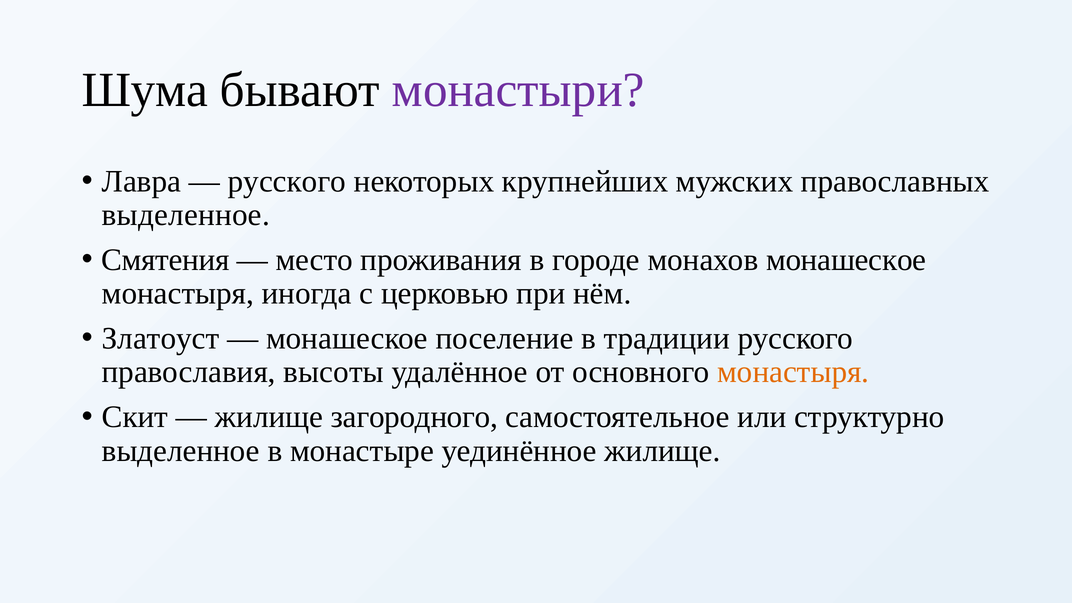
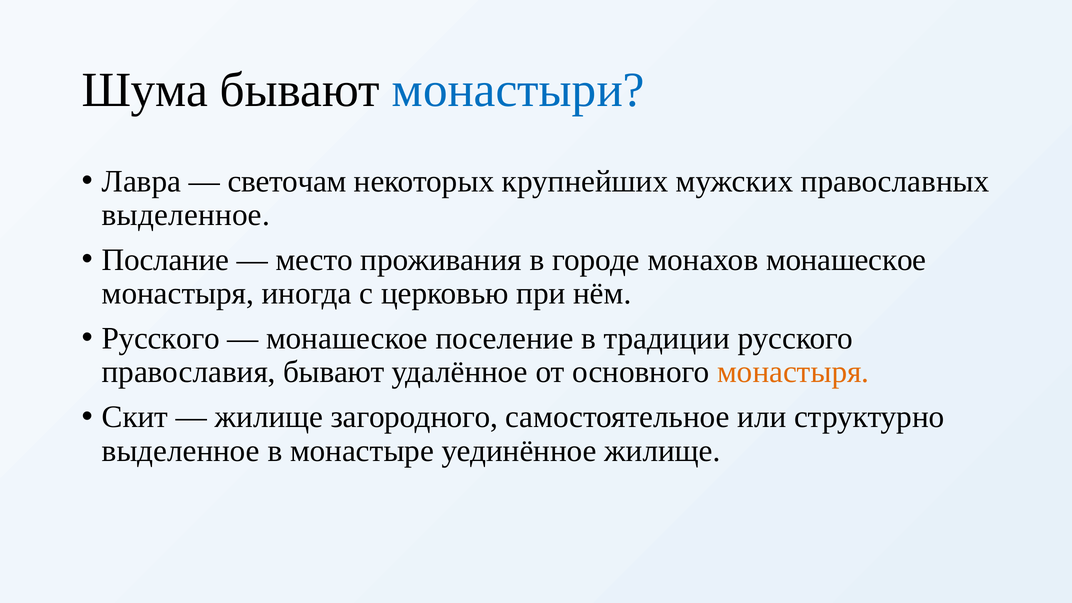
монастыри colour: purple -> blue
русского at (287, 181): русского -> светочам
Смятения: Смятения -> Послание
Златоуст at (161, 338): Златоуст -> Русского
православия высоты: высоты -> бывают
